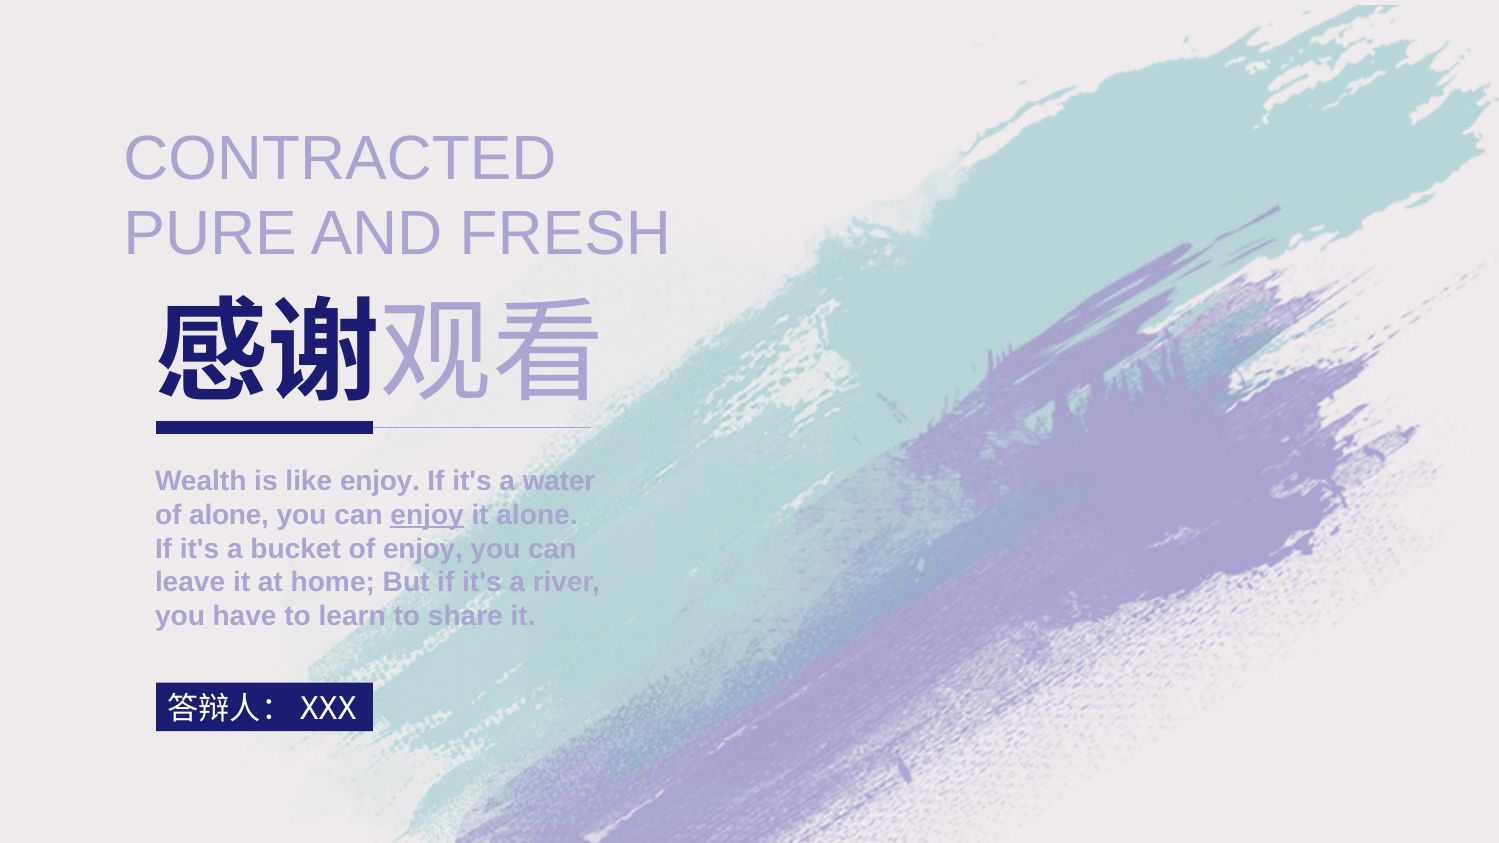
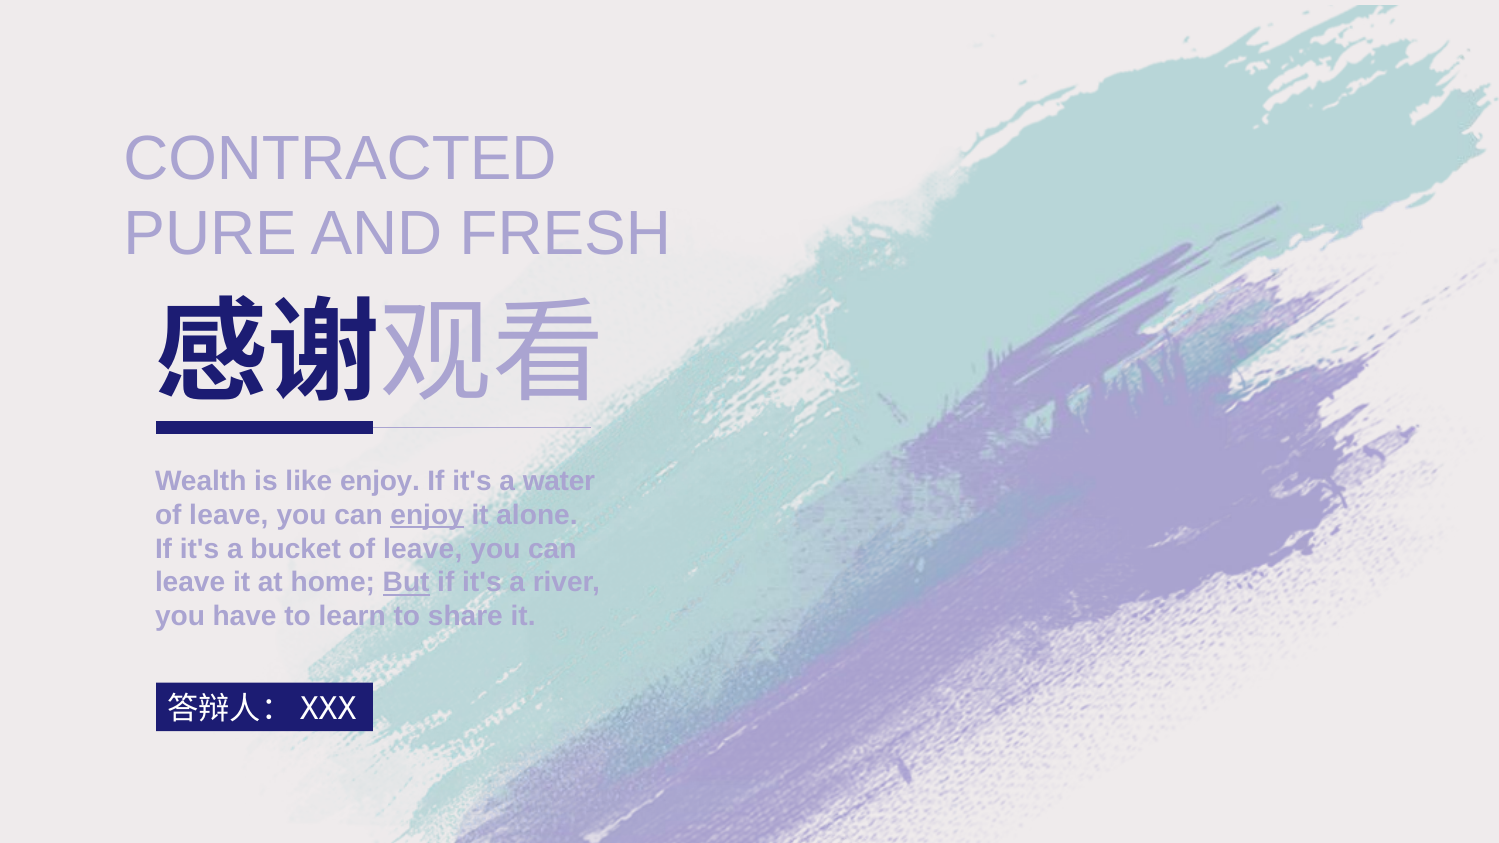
alone at (229, 515): alone -> leave
bucket of enjoy: enjoy -> leave
But underline: none -> present
